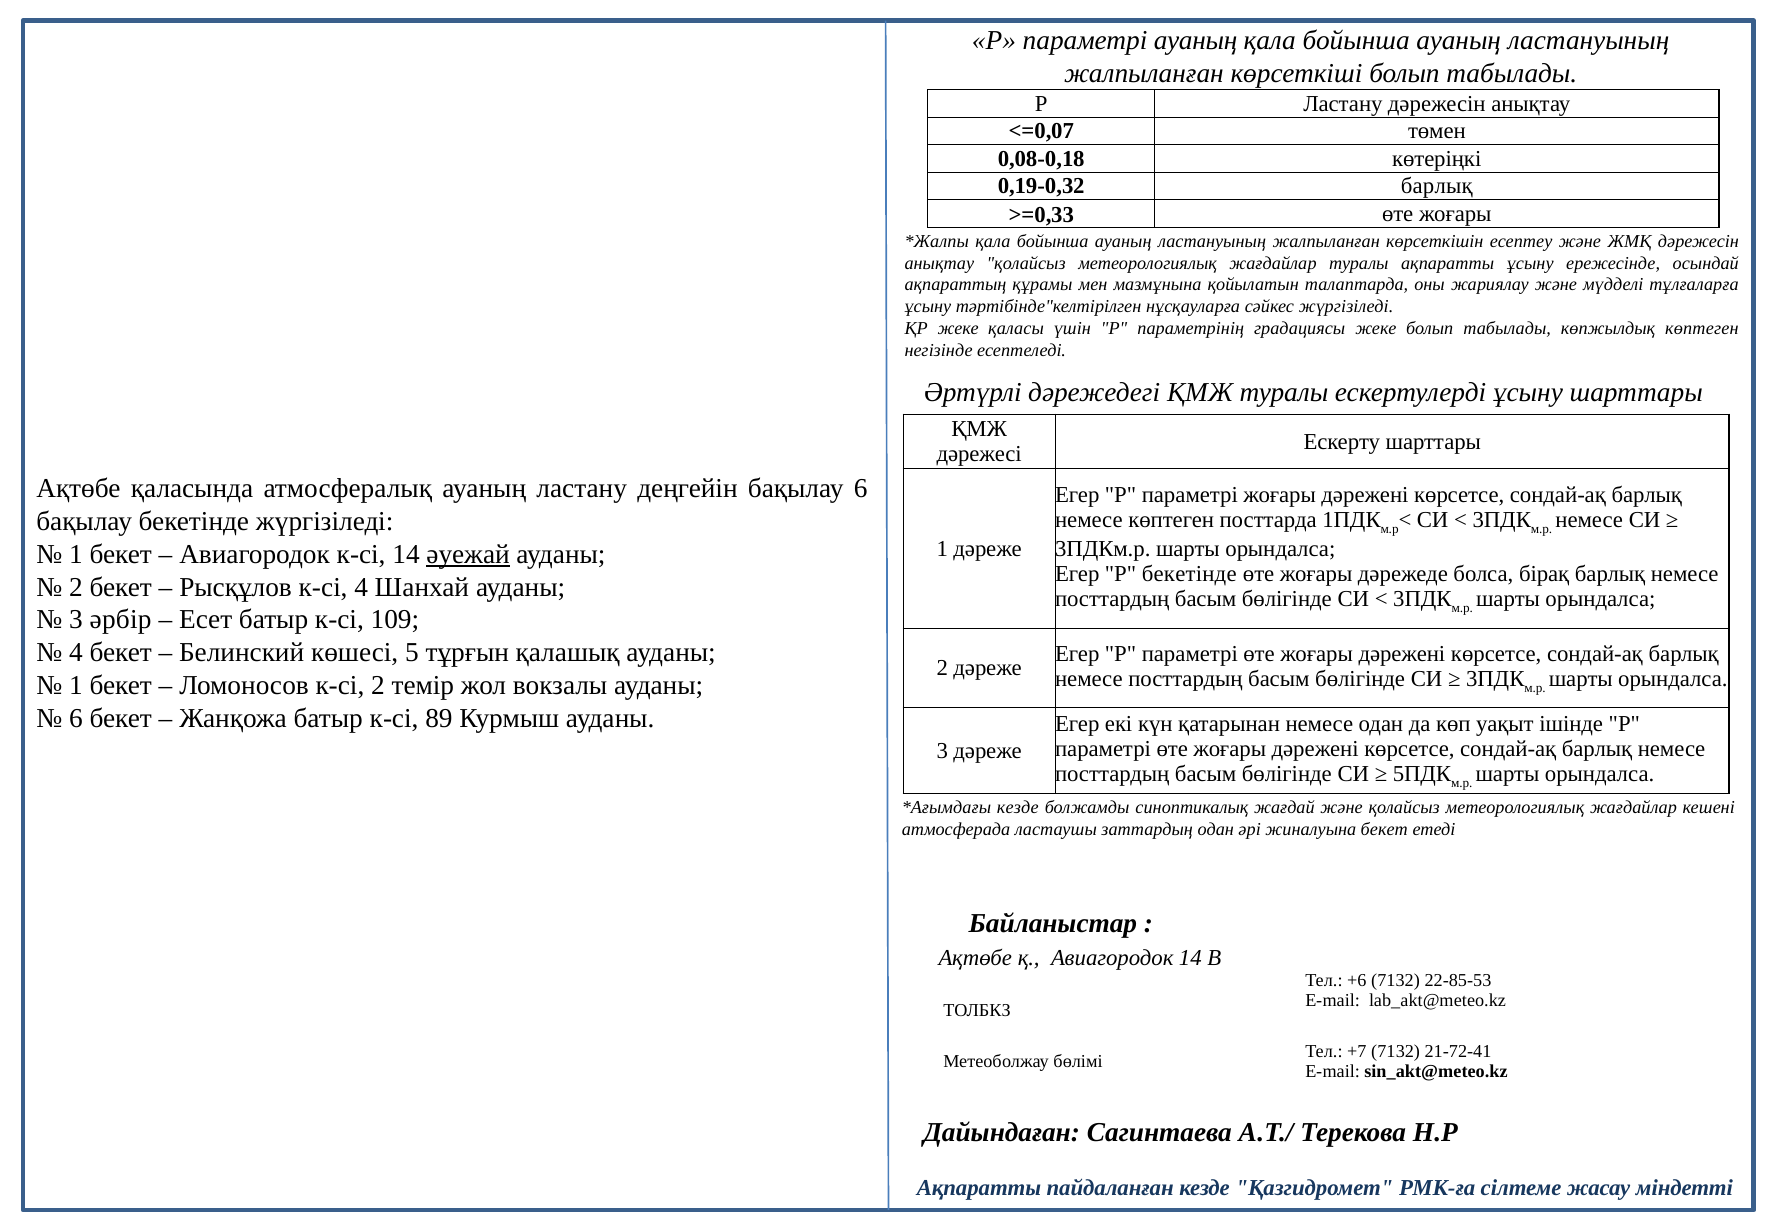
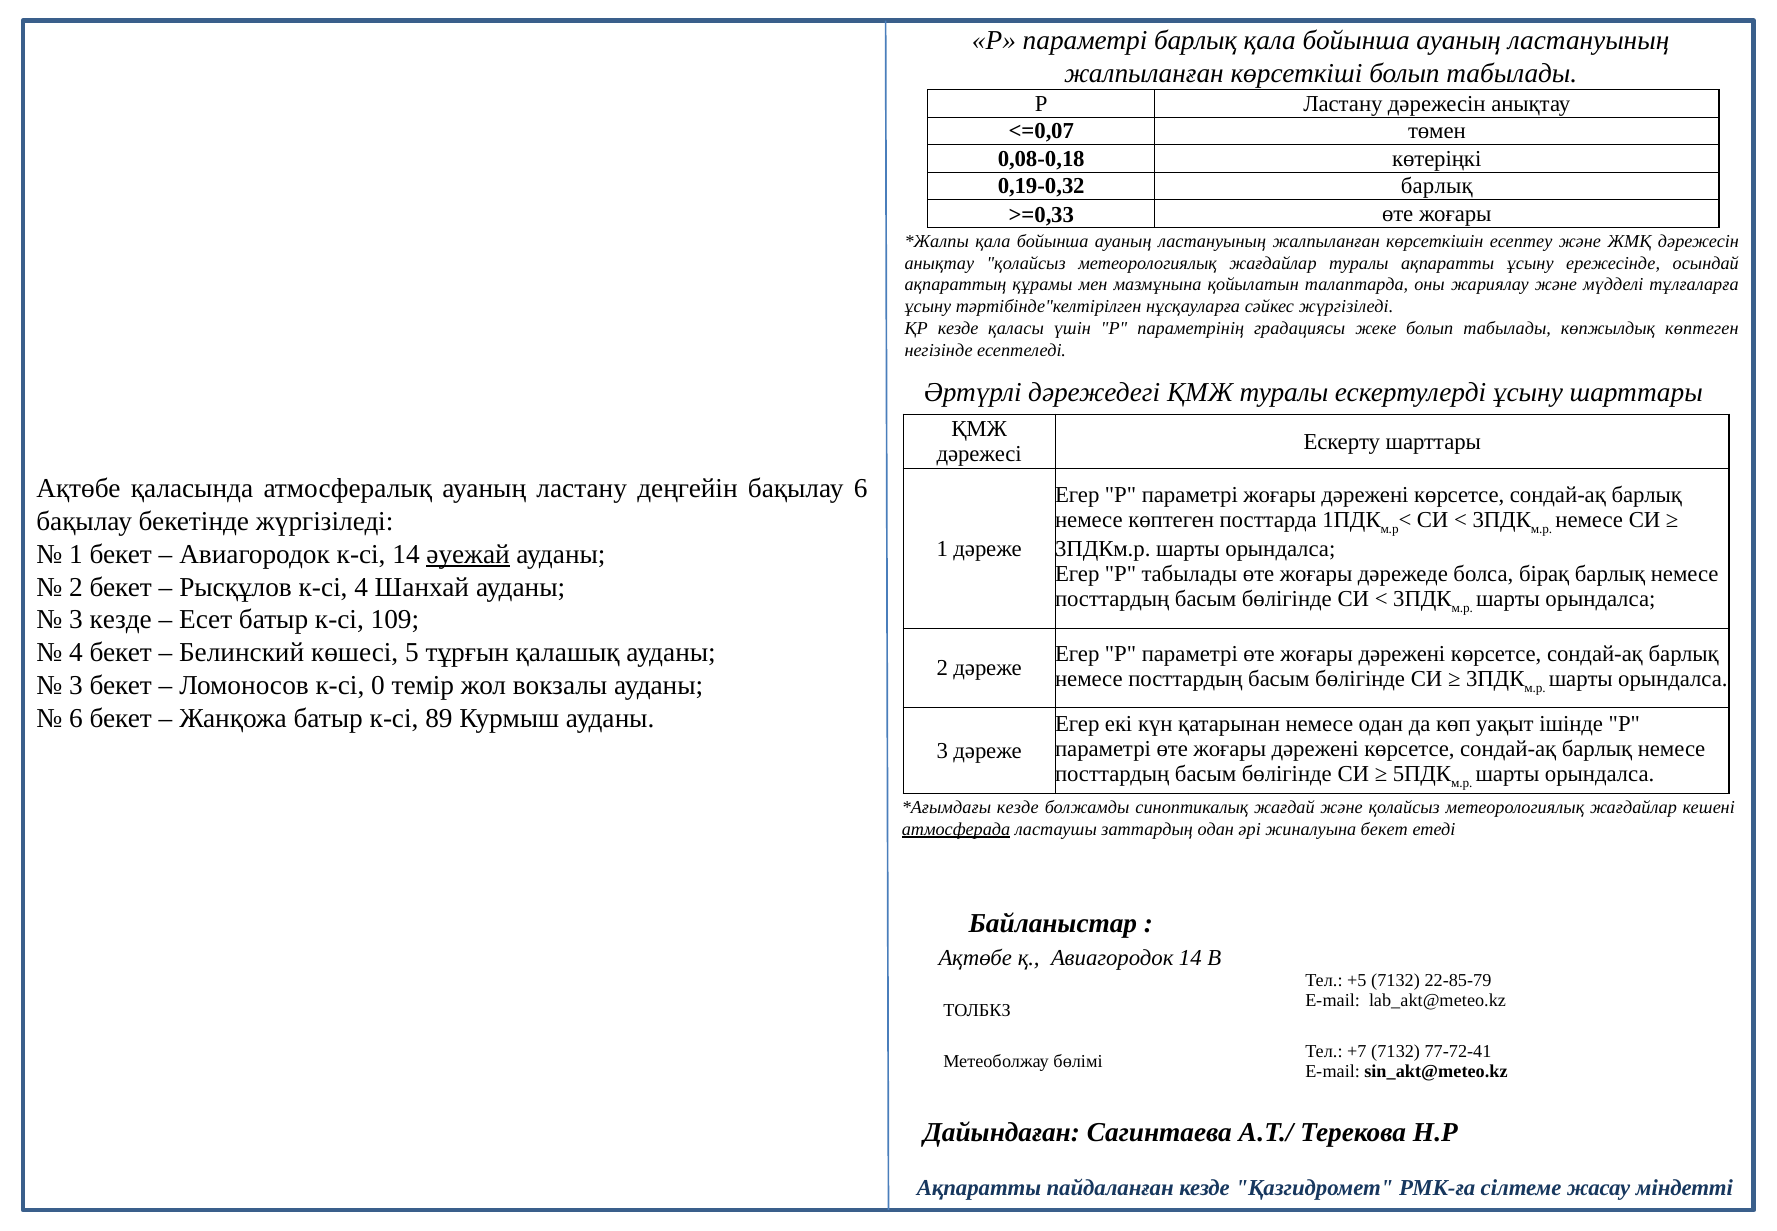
параметрі ауаның: ауаның -> барлық
ҚР жеке: жеке -> кезде
P бекетінде: бекетінде -> табылады
3 әрбір: әрбір -> кезде
1 at (76, 685): 1 -> 3
к-сі 2: 2 -> 0
атмосферада underline: none -> present
+6: +6 -> +5
22-85-53: 22-85-53 -> 22-85-79
21-72-41: 21-72-41 -> 77-72-41
